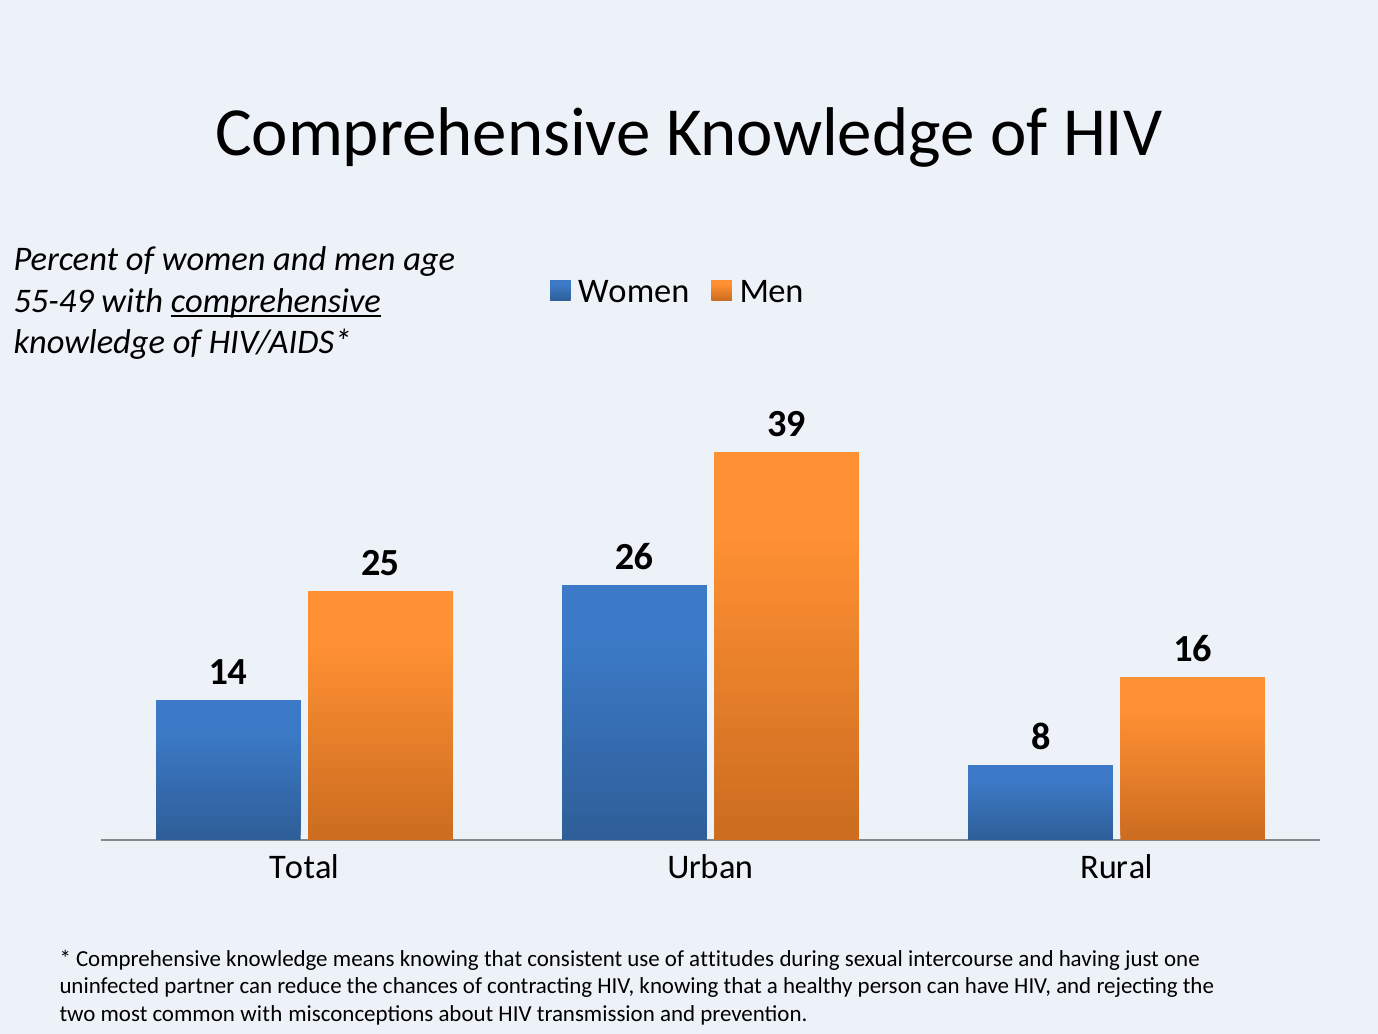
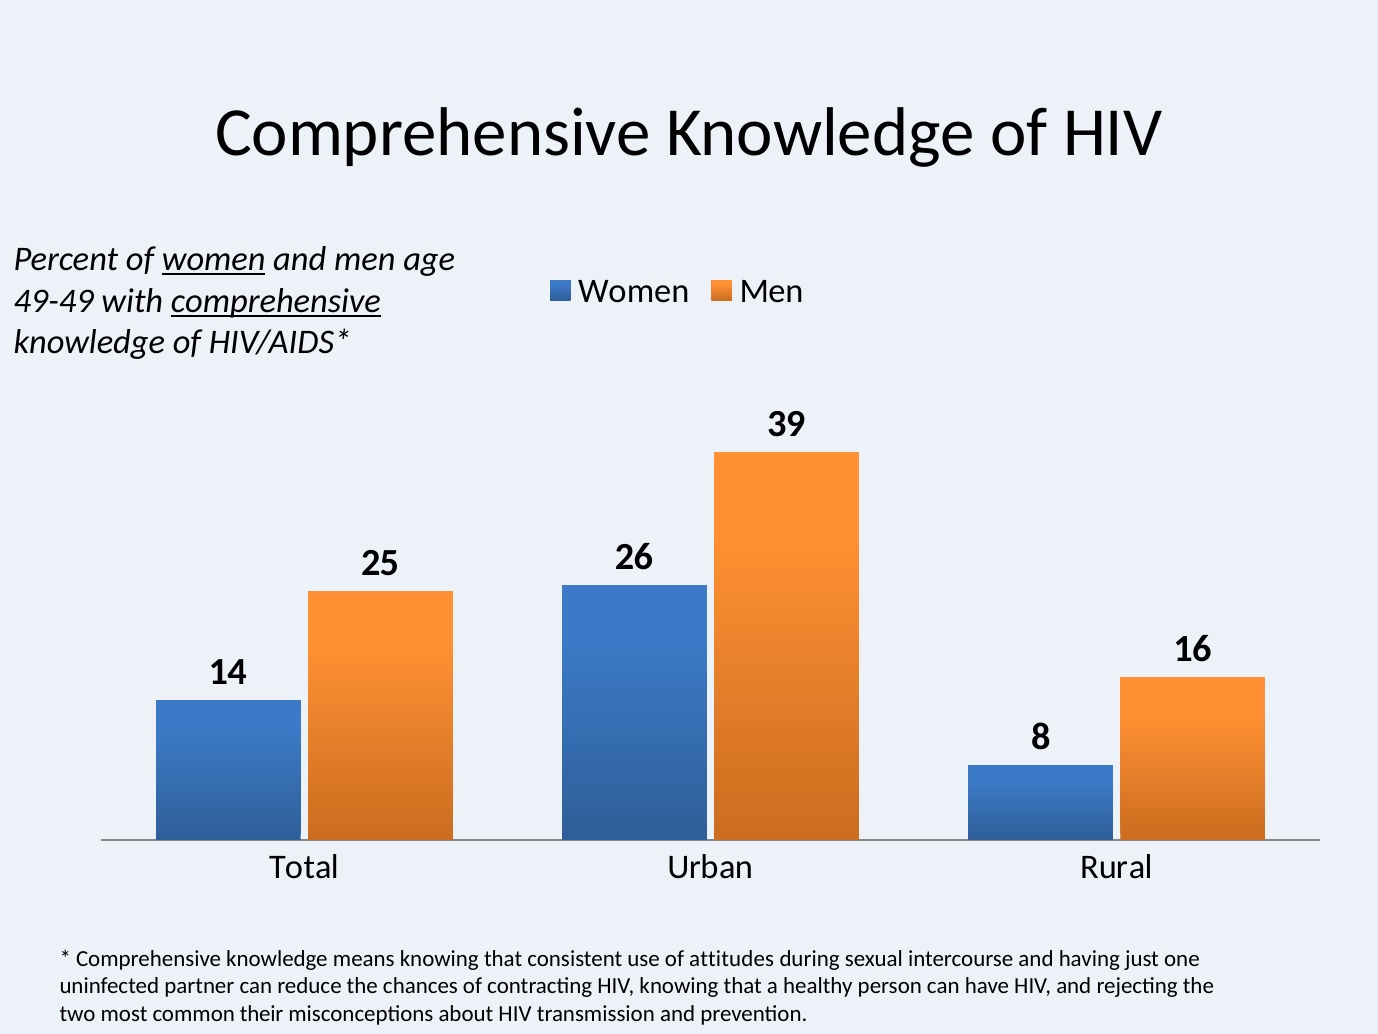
women at (214, 259) underline: none -> present
55-49: 55-49 -> 49-49
common with: with -> their
